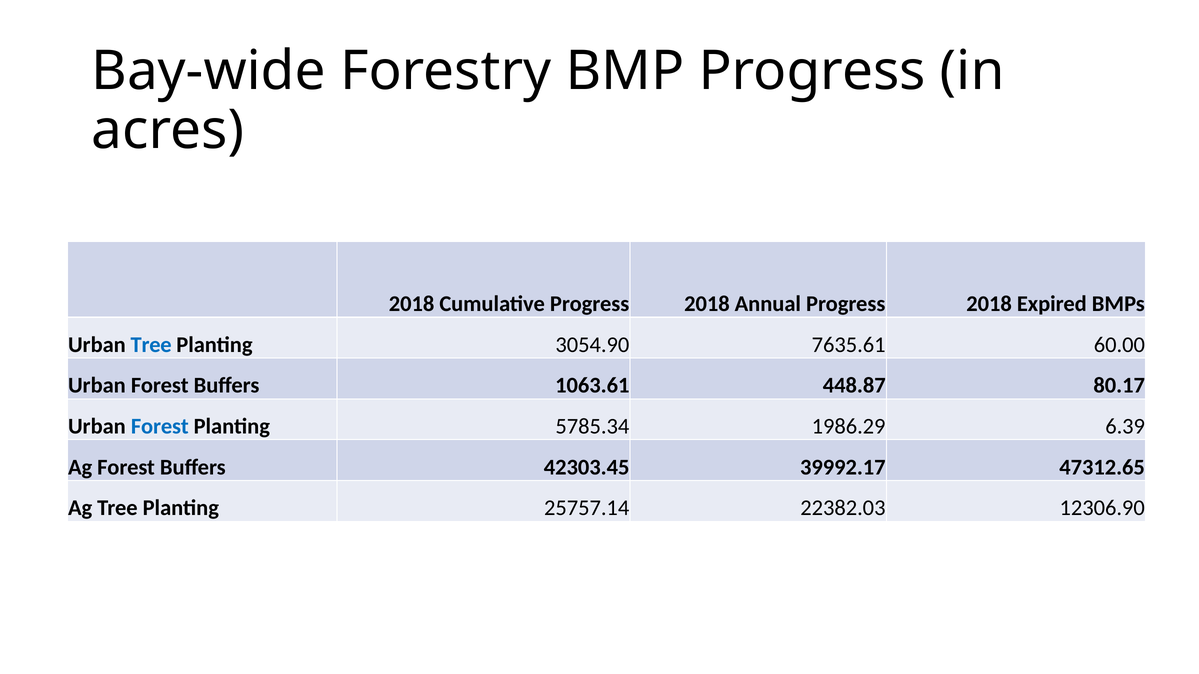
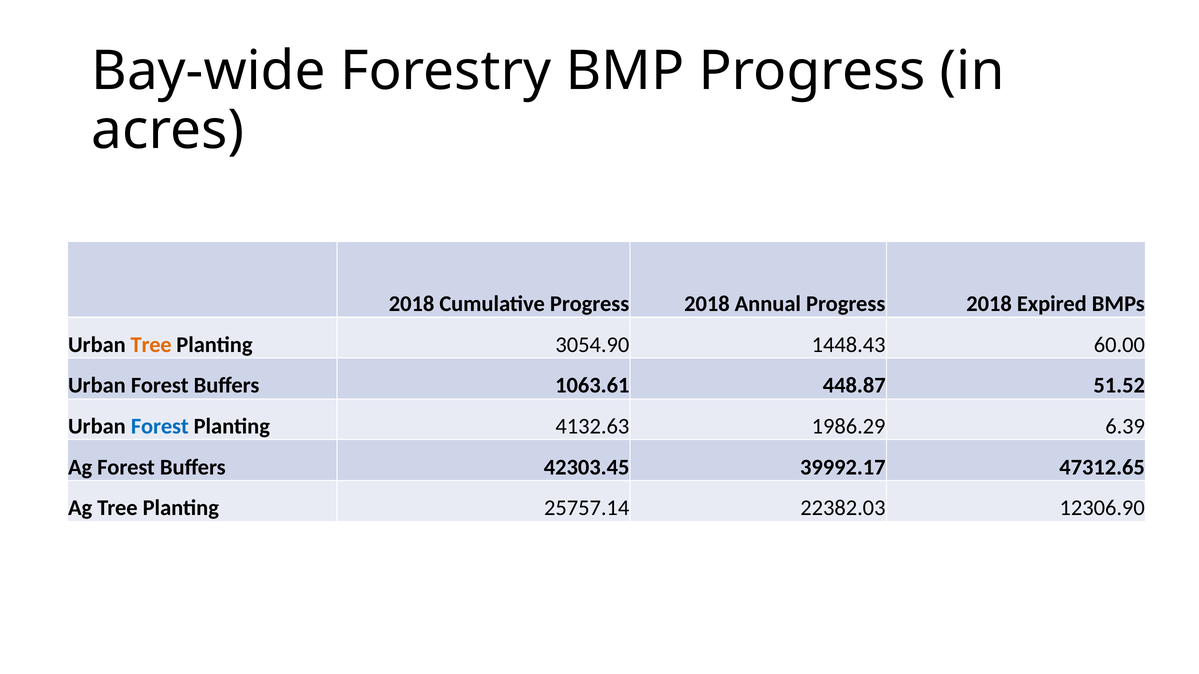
Tree at (151, 345) colour: blue -> orange
7635.61: 7635.61 -> 1448.43
80.17: 80.17 -> 51.52
5785.34: 5785.34 -> 4132.63
